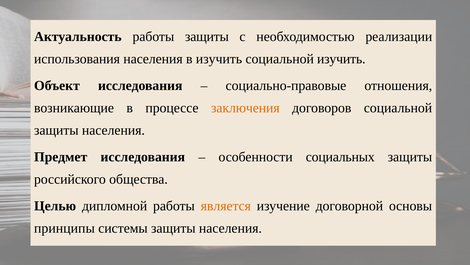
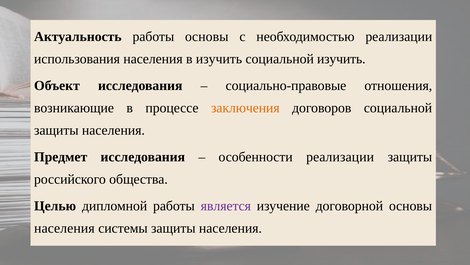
работы защиты: защиты -> основы
особенности социальных: социальных -> реализации
является colour: orange -> purple
принципы at (64, 228): принципы -> населения
